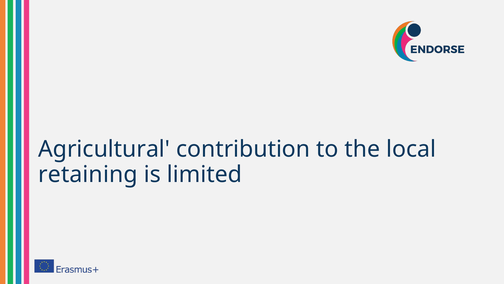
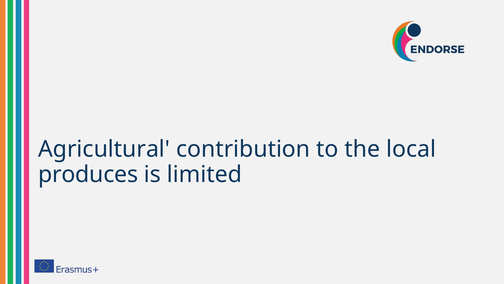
retaining: retaining -> produces
